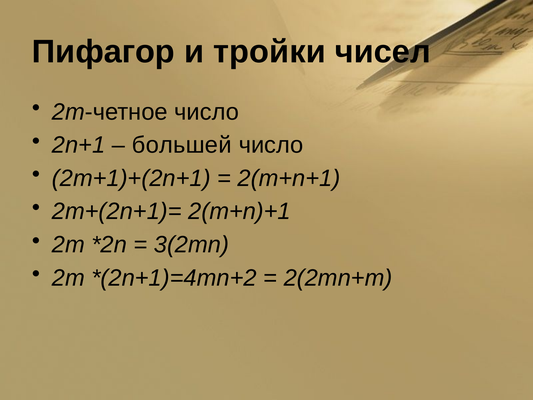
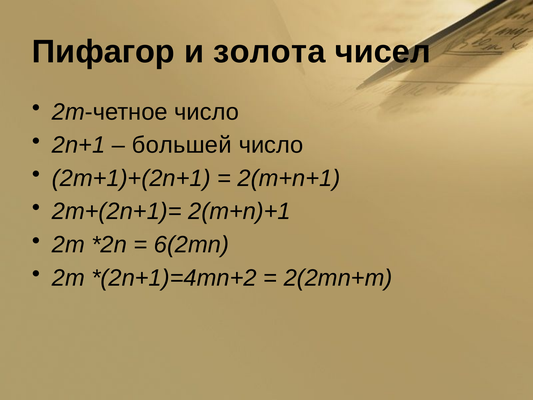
тройки: тройки -> золота
3(2mn: 3(2mn -> 6(2mn
